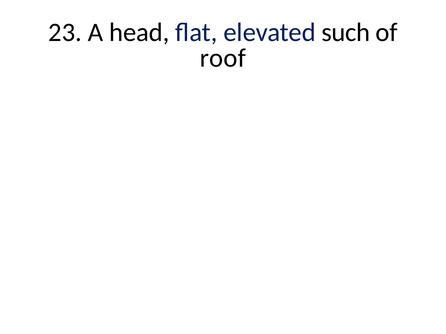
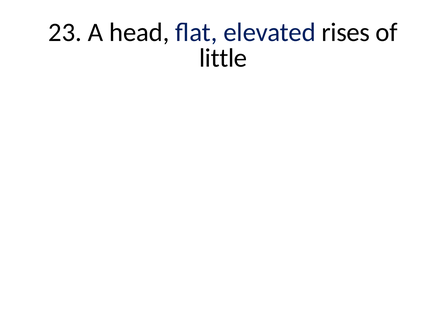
such: such -> rises
roof: roof -> little
